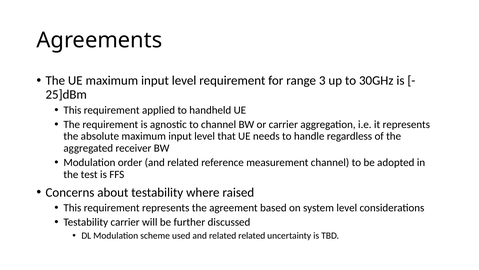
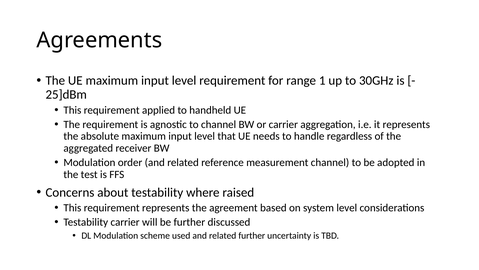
3: 3 -> 1
related related: related -> further
